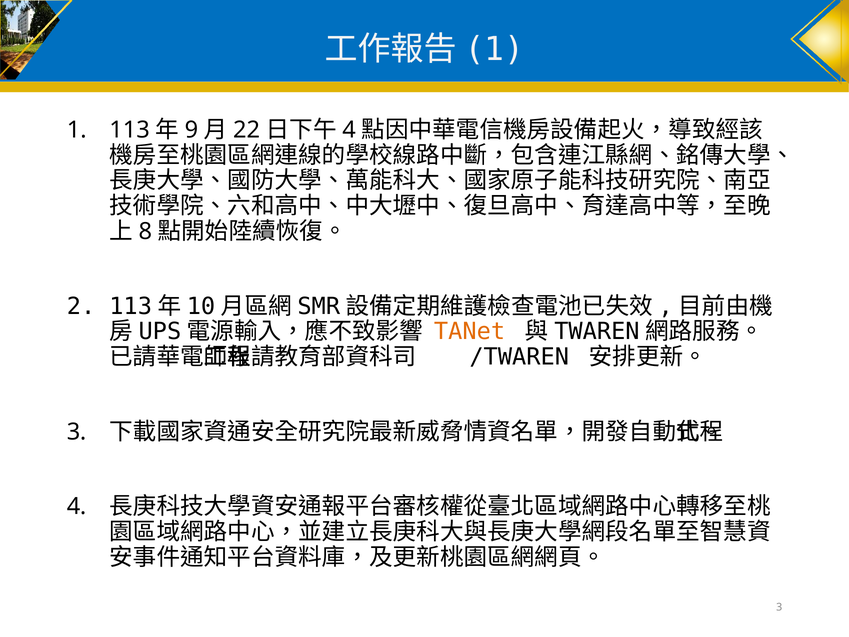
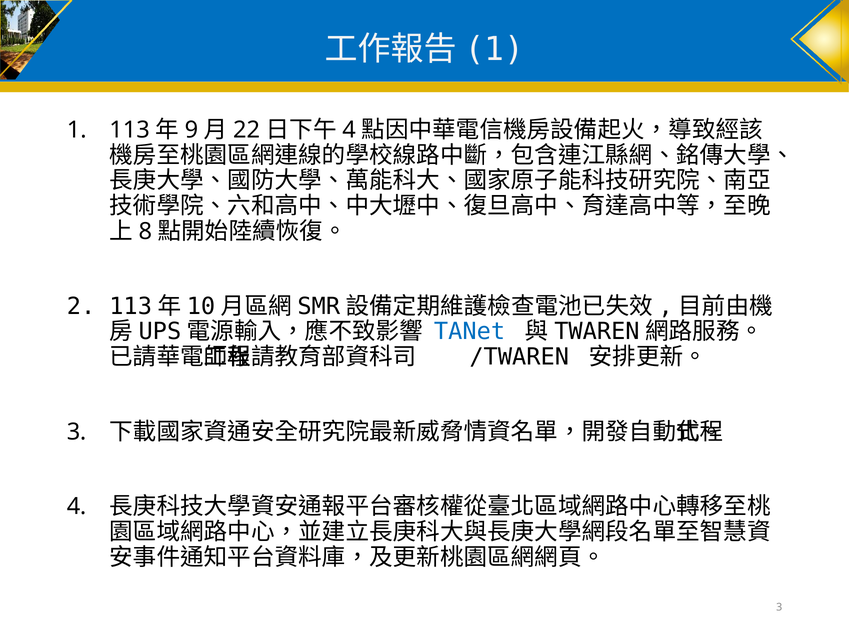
TANet colour: orange -> blue
